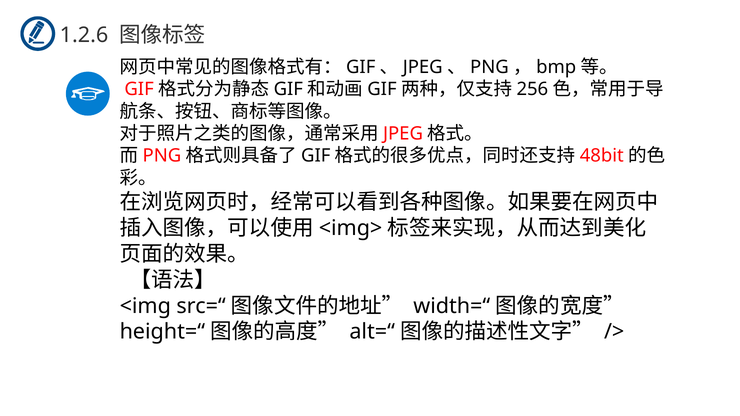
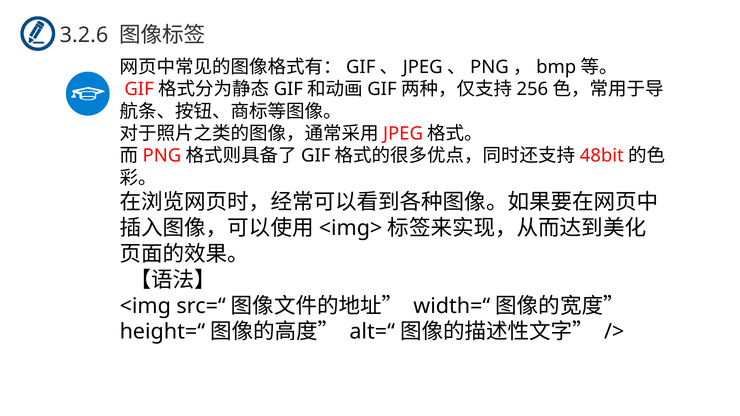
1.2.6: 1.2.6 -> 3.2.6
